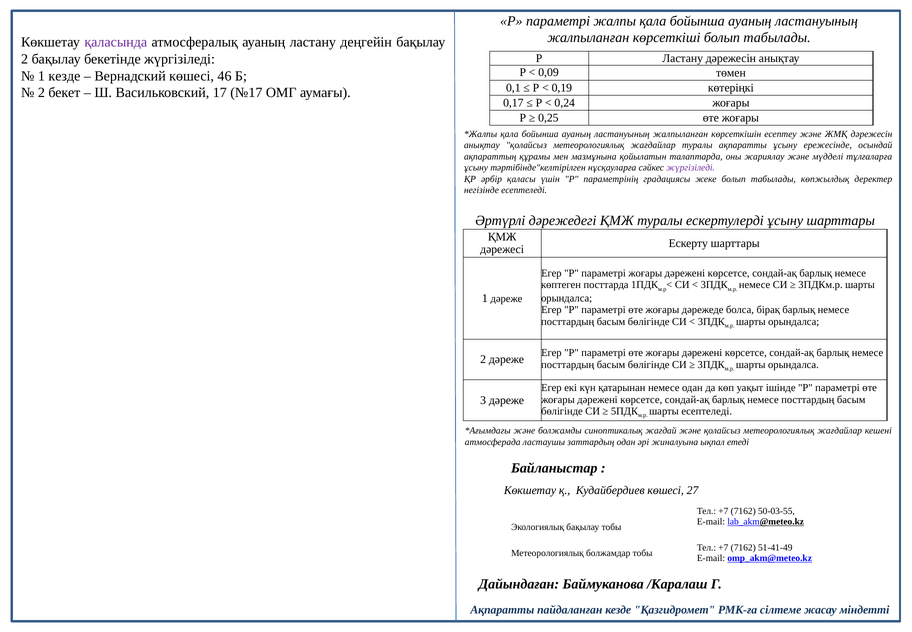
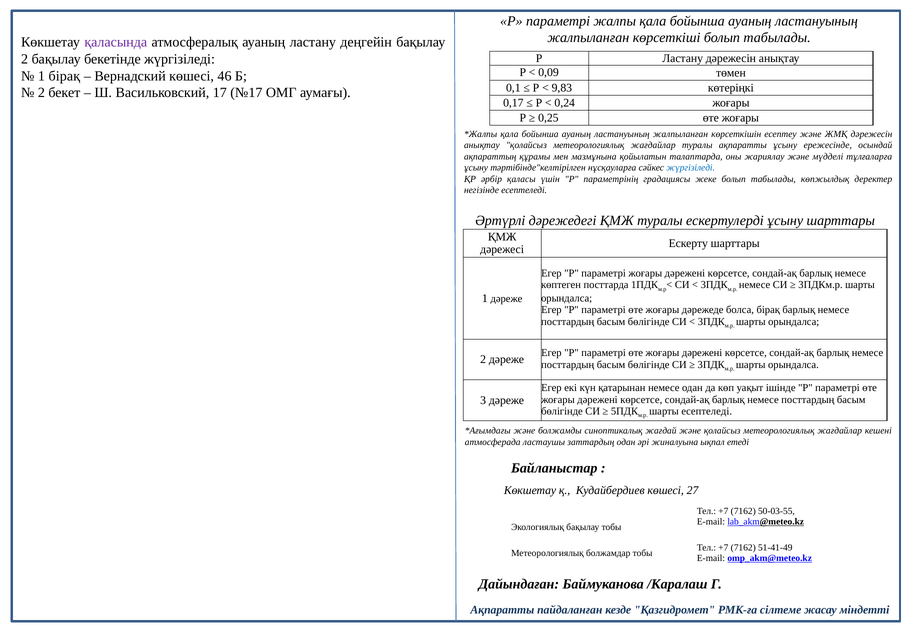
1 кезде: кезде -> бірақ
0,19: 0,19 -> 9,83
жүргізіледі at (691, 168) colour: purple -> blue
